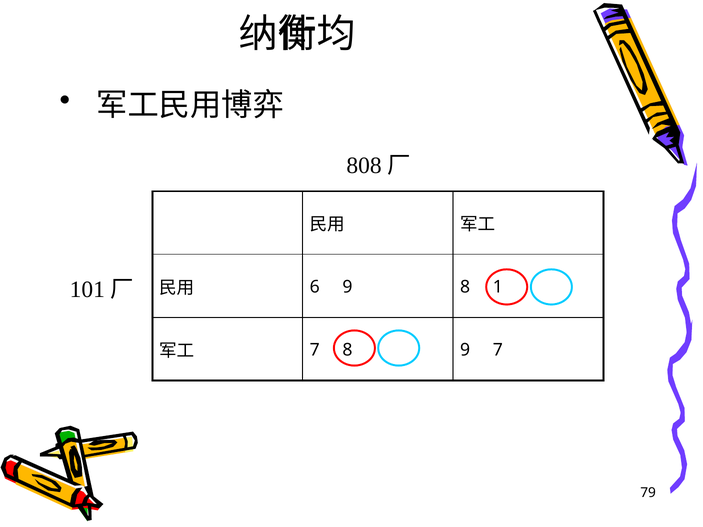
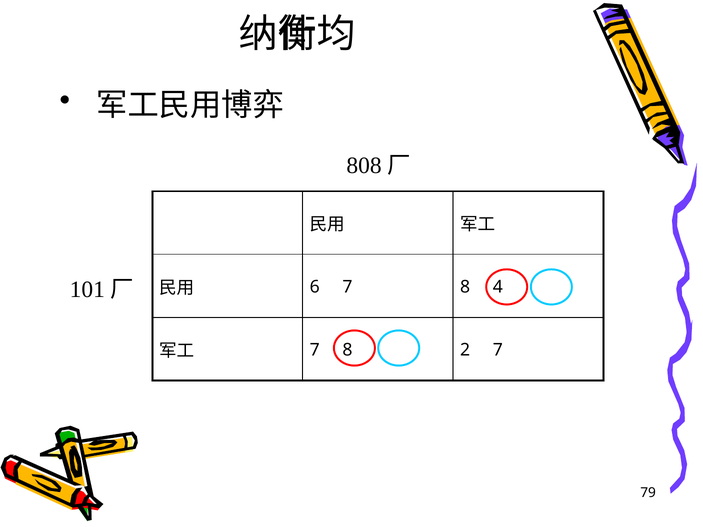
6 9: 9 -> 7
1: 1 -> 4
8 9: 9 -> 2
